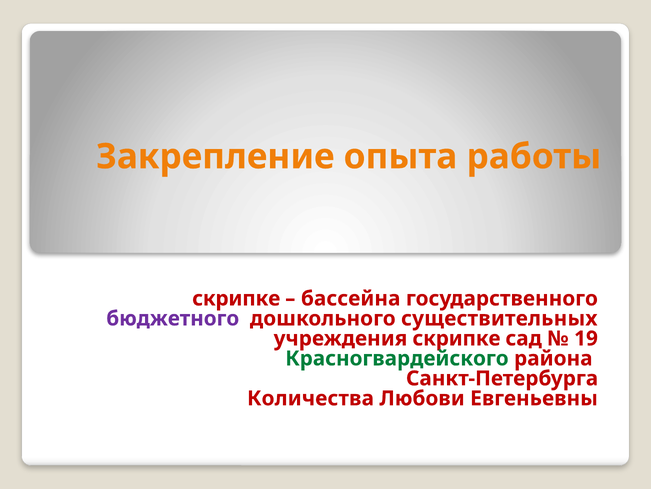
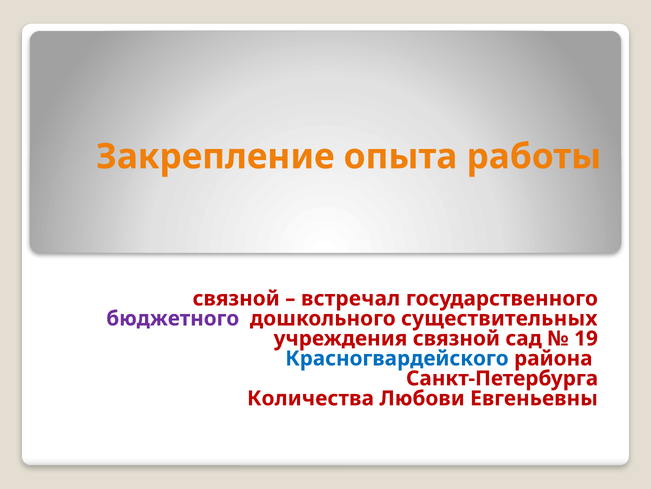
скрипке at (236, 298): скрипке -> связной
бассейна: бассейна -> встречал
учреждения скрипке: скрипке -> связной
Красногвардейского colour: green -> blue
